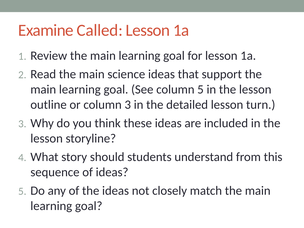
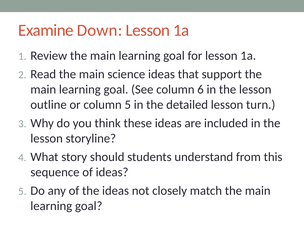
Called: Called -> Down
column 5: 5 -> 6
column 3: 3 -> 5
